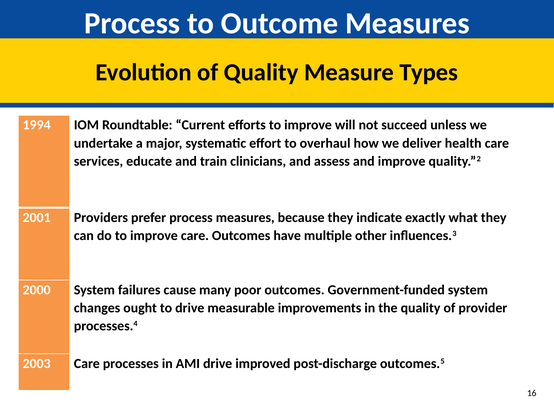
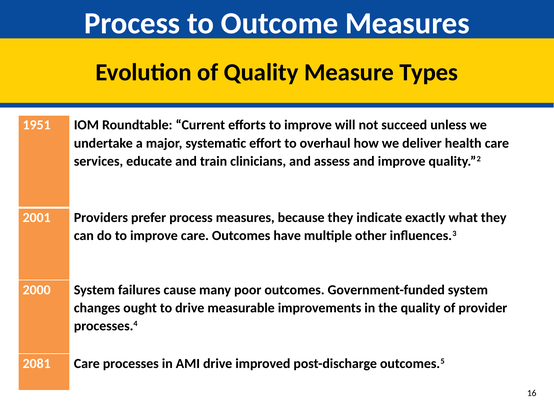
1994: 1994 -> 1951
2003: 2003 -> 2081
